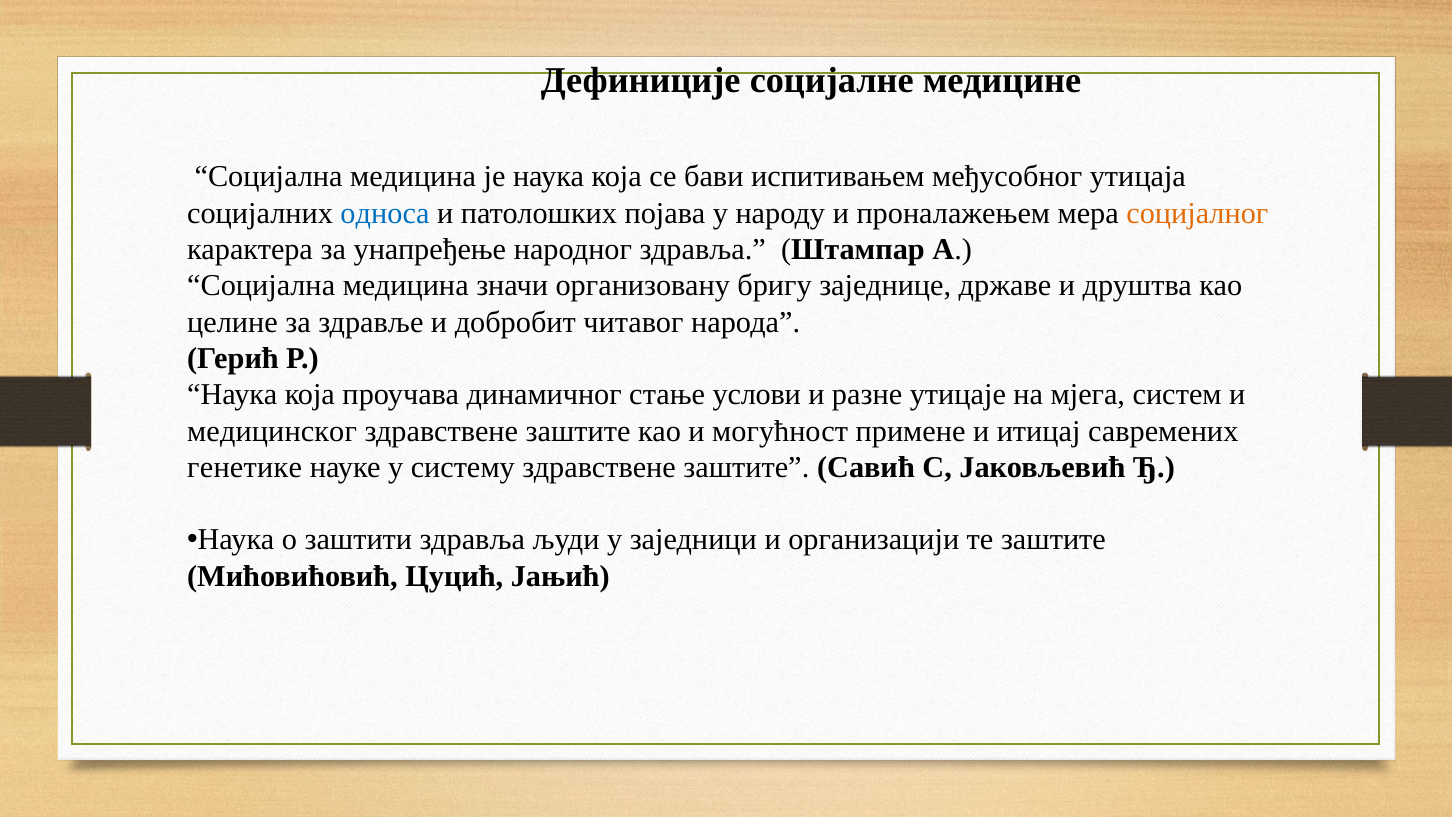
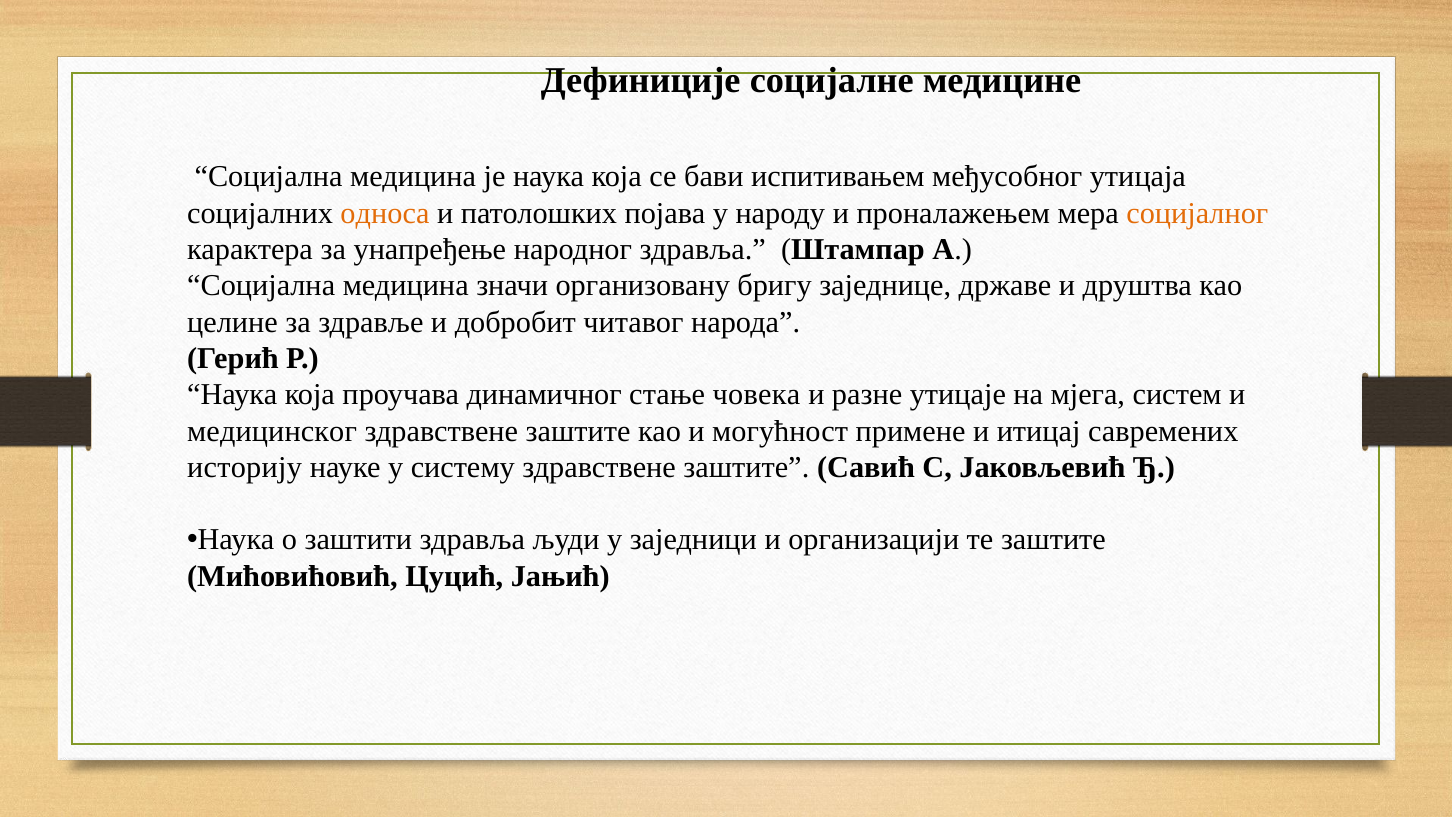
односа colour: blue -> orange
услови: услови -> човека
генетике: генетике -> историју
